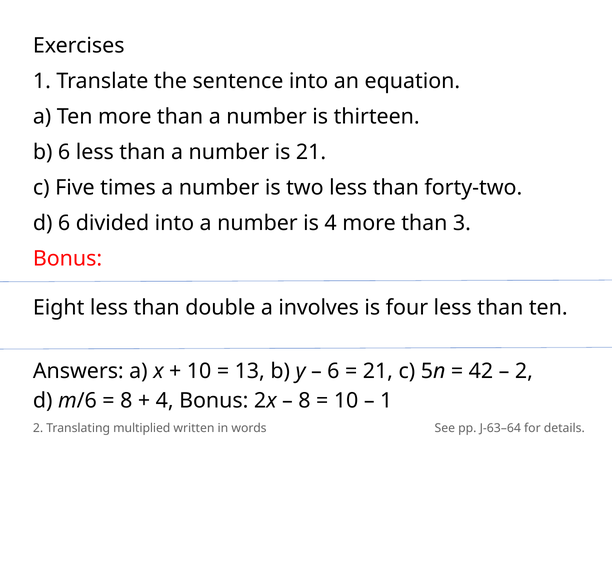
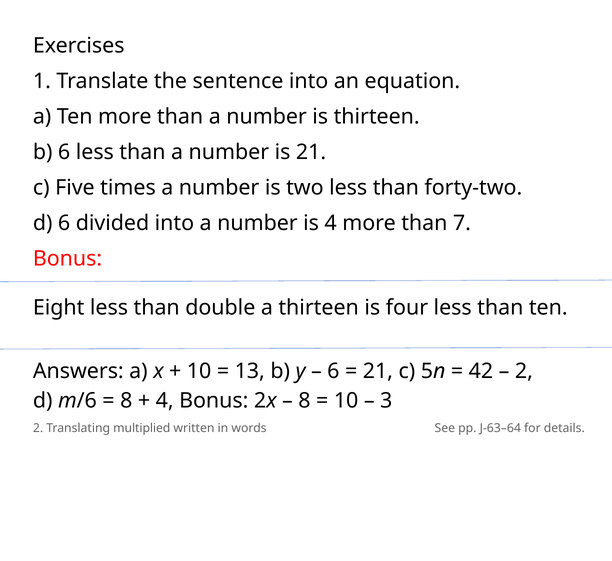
3: 3 -> 7
a involves: involves -> thirteen
1 at (386, 400): 1 -> 3
